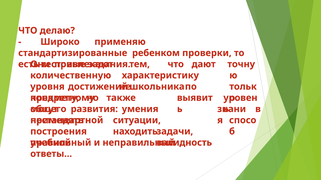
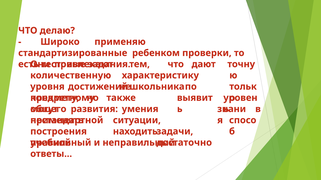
валидность: валидность -> достаточно
